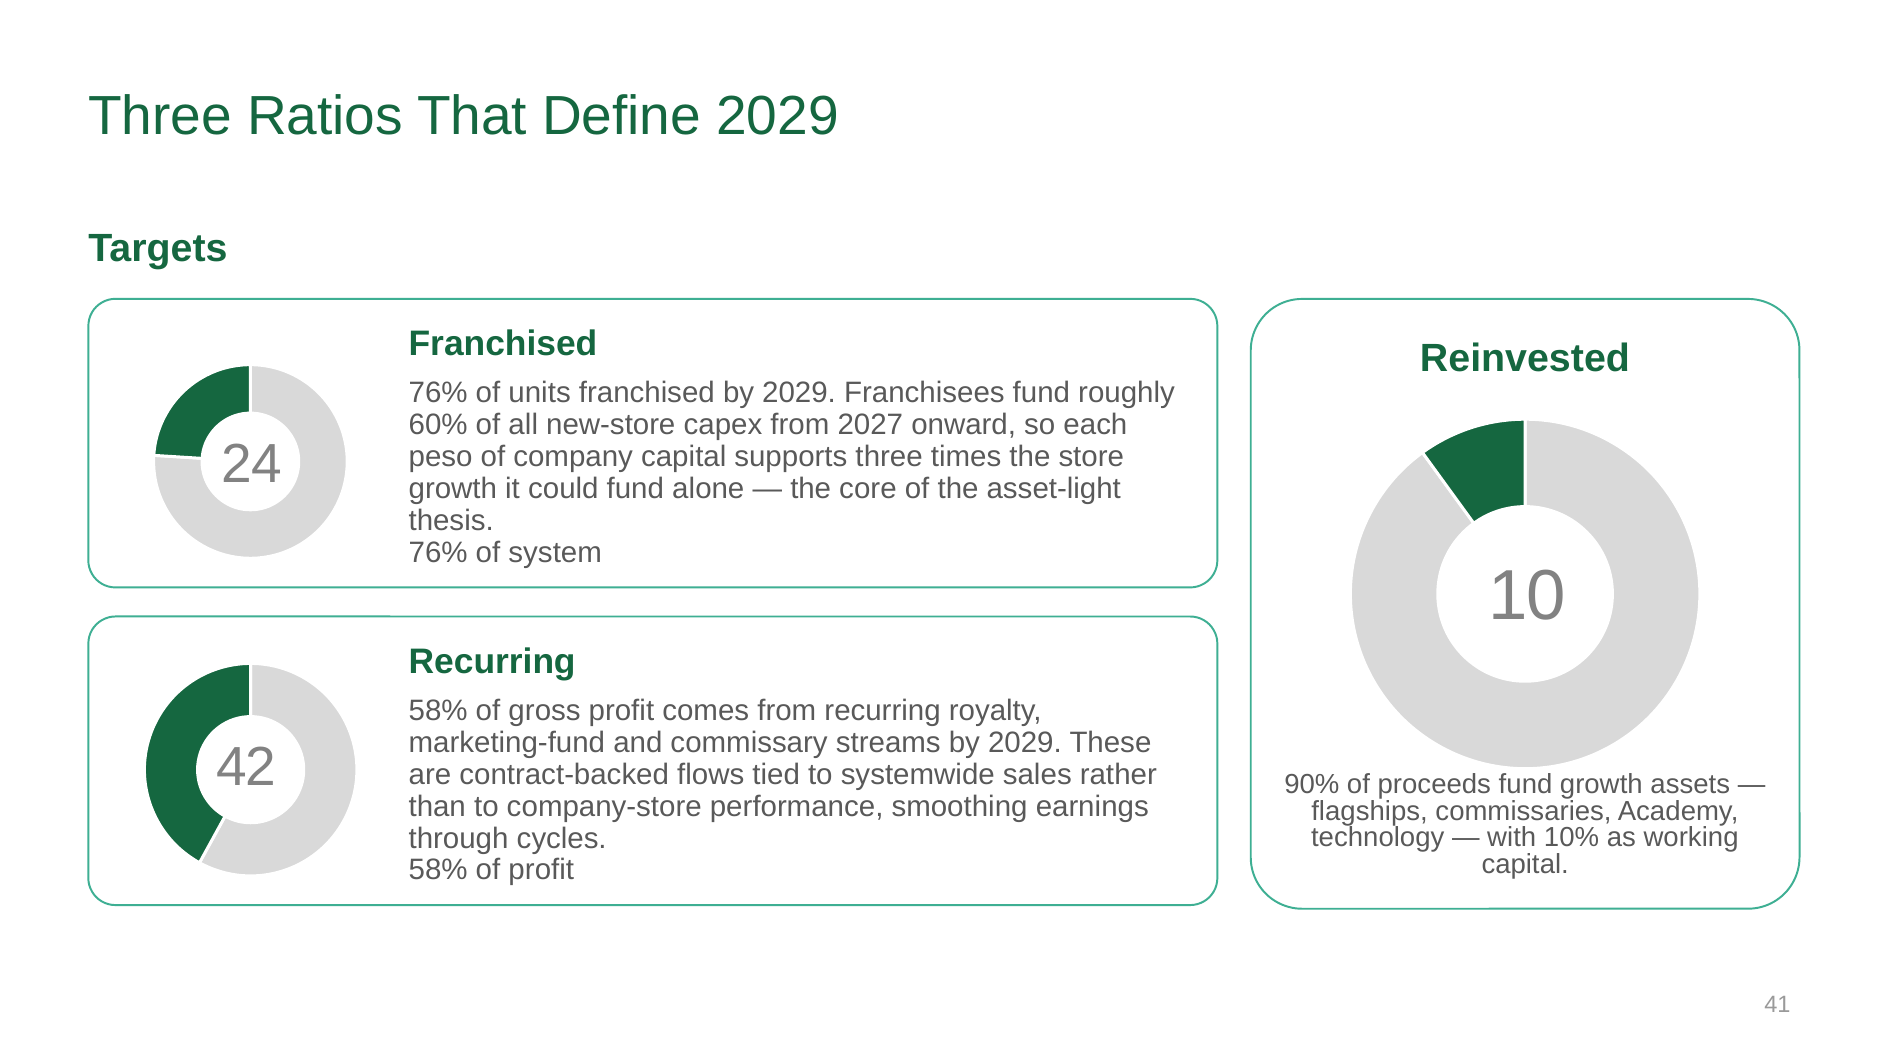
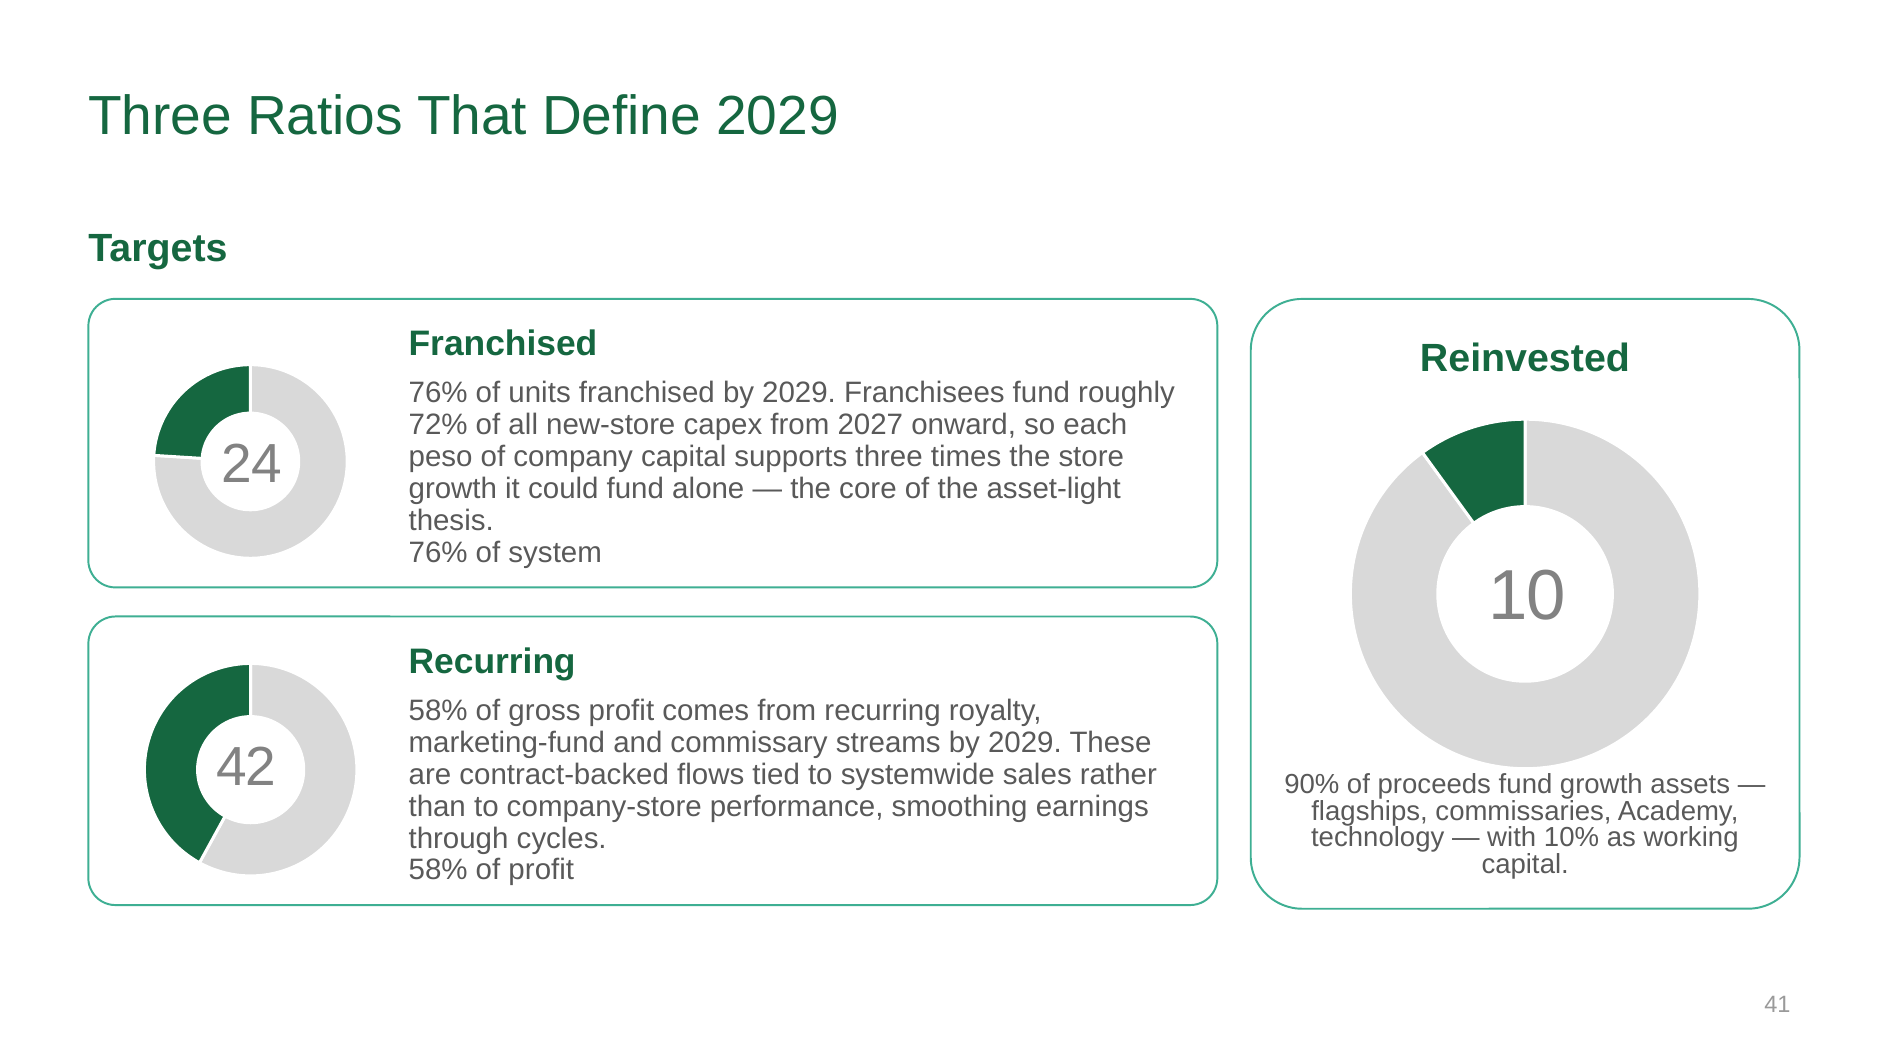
60%: 60% -> 72%
